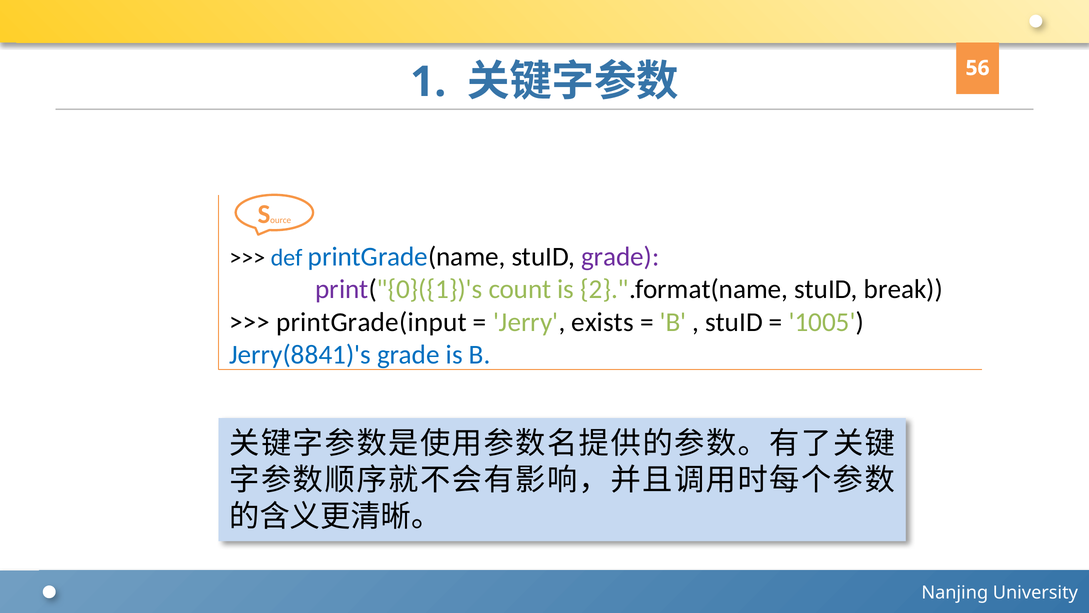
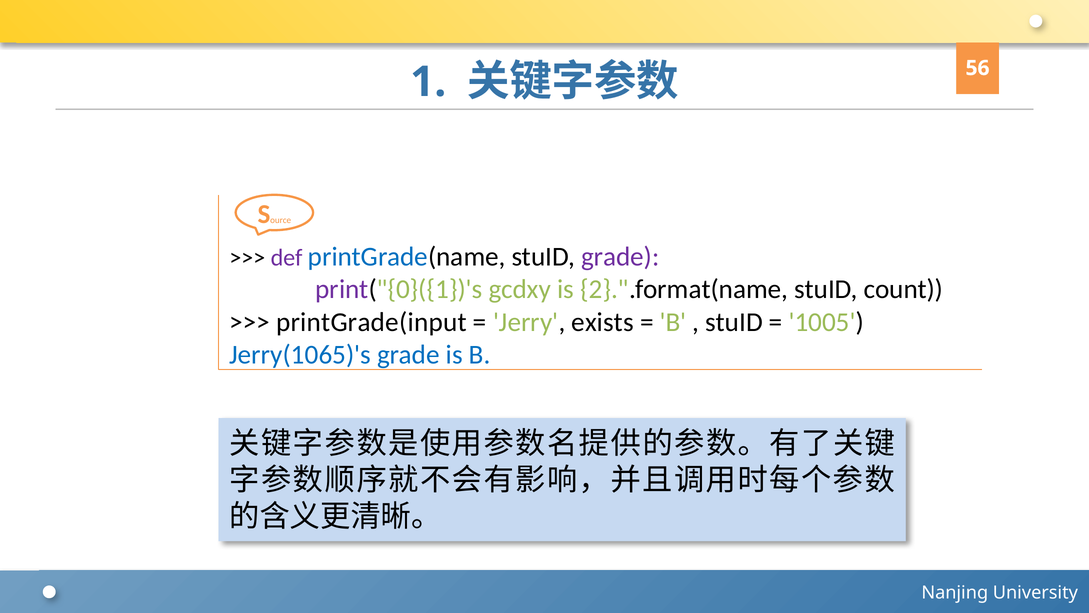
def colour: blue -> purple
count: count -> gcdxy
break: break -> count
Jerry(8841)'s: Jerry(8841)'s -> Jerry(1065)'s
